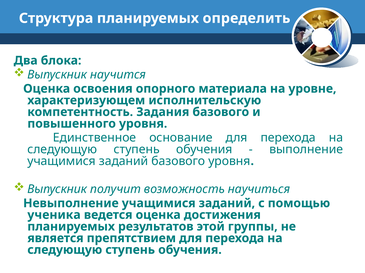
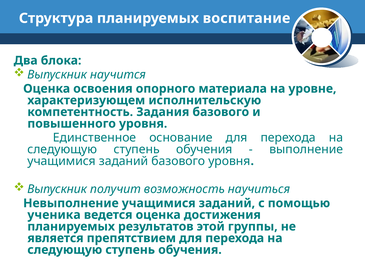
определить: определить -> воспитание
